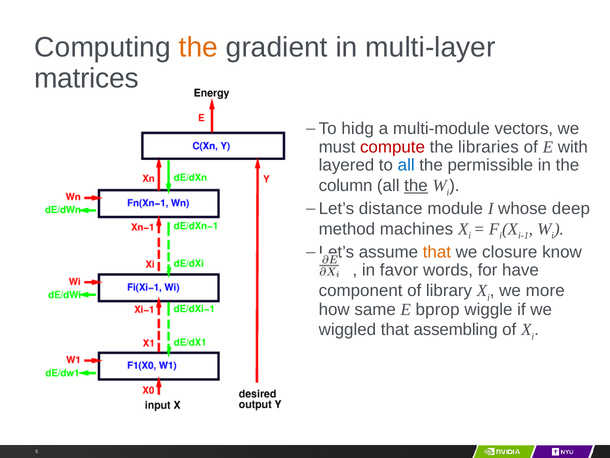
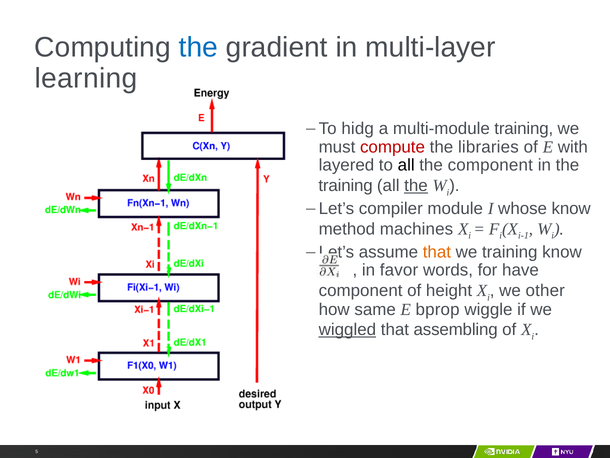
the at (198, 48) colour: orange -> blue
matrices: matrices -> learning
multi-module vectors: vectors -> training
all at (406, 165) colour: blue -> black
the permissible: permissible -> component
column at (346, 185): column -> training
distance: distance -> compiler
whose deep: deep -> know
we closure: closure -> training
library: library -> height
more: more -> other
wiggled underline: none -> present
